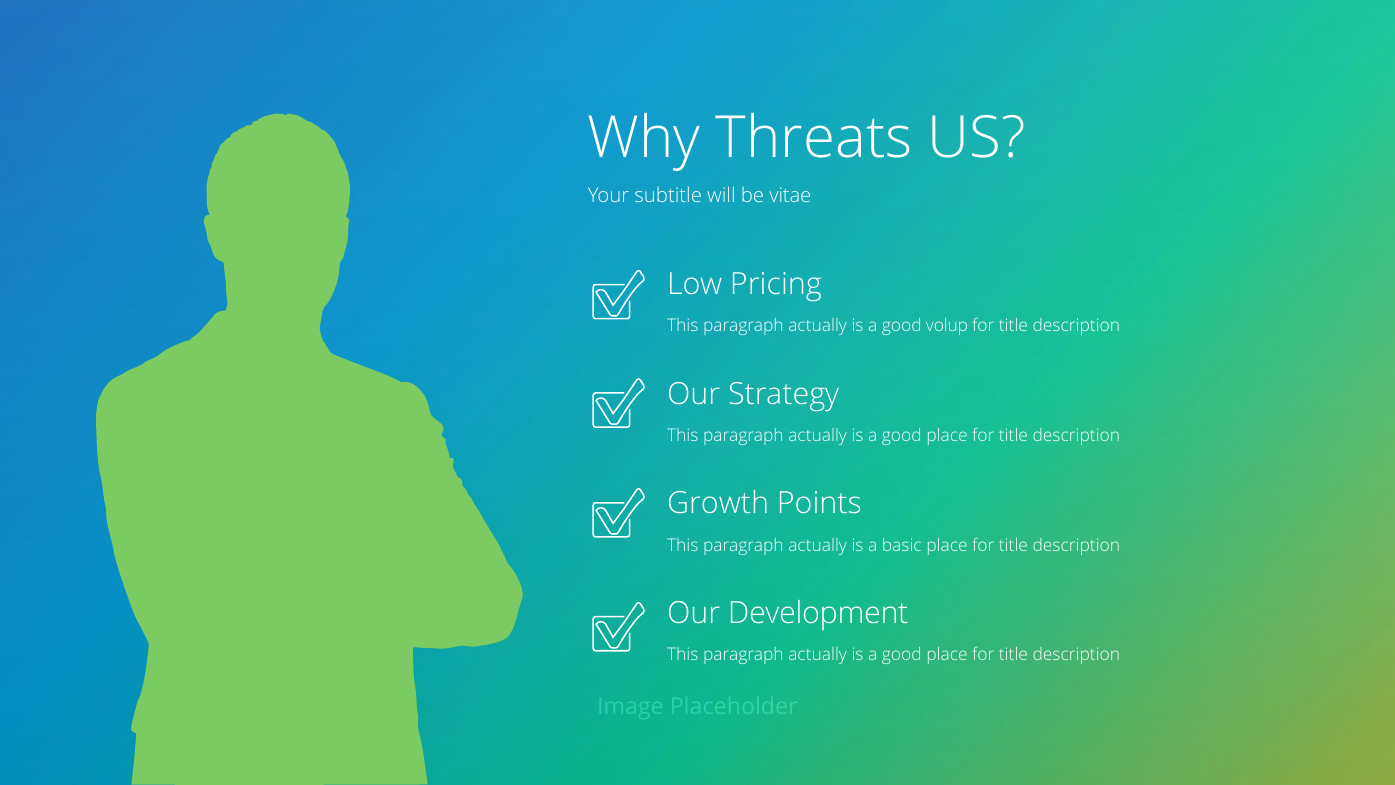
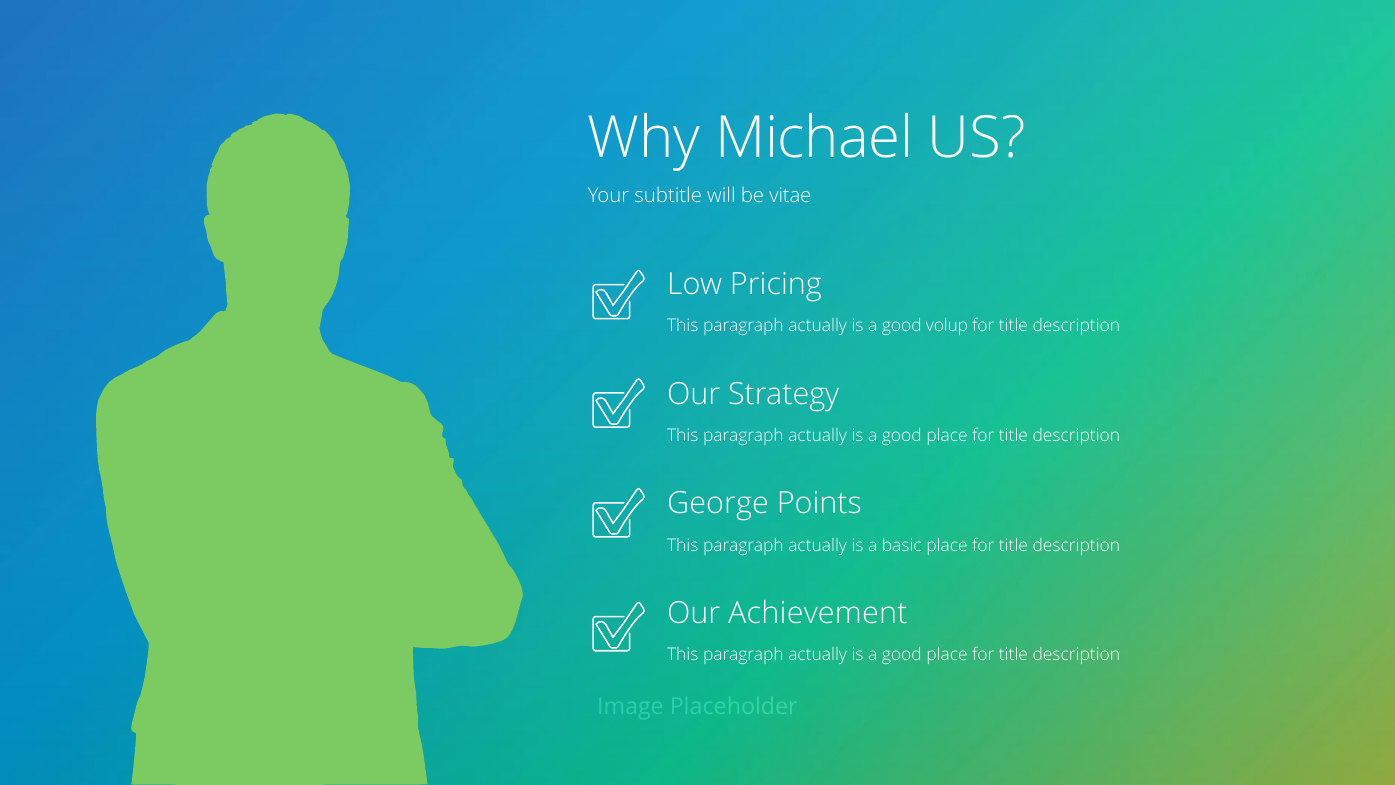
Threats: Threats -> Michael
Growth: Growth -> George
Development: Development -> Achievement
